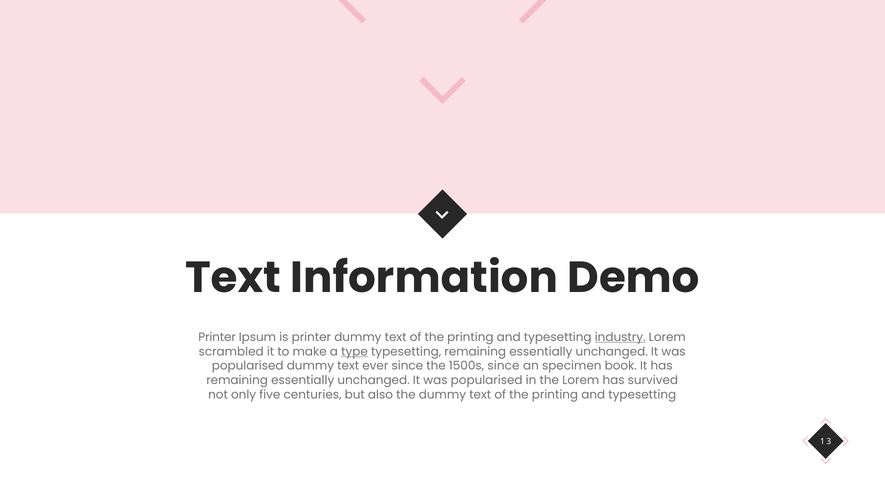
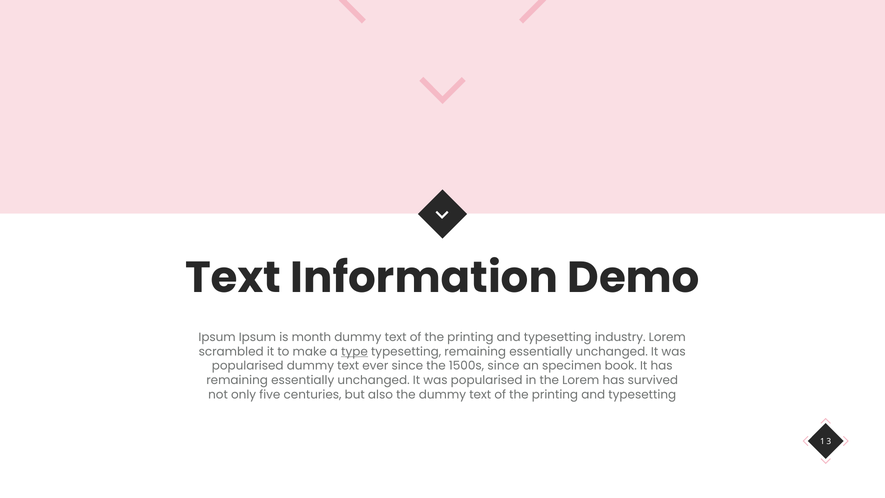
Printer at (217, 337): Printer -> Ipsum
is printer: printer -> month
industry underline: present -> none
